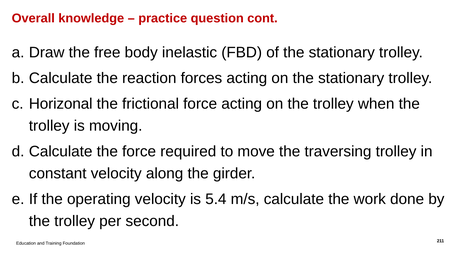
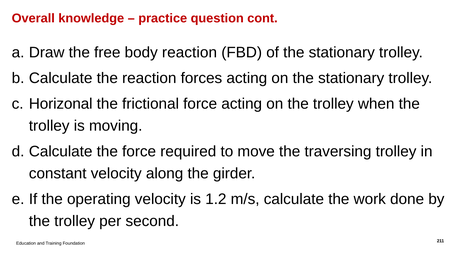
body inelastic: inelastic -> reaction
5.4: 5.4 -> 1.2
